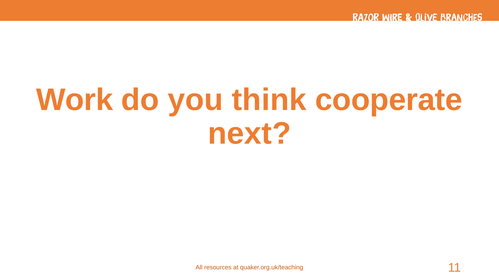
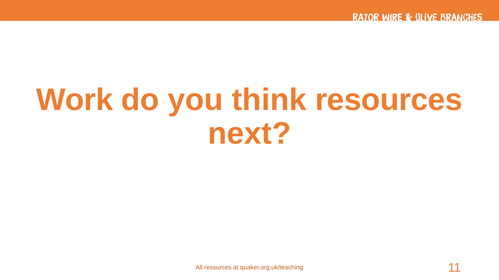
think cooperate: cooperate -> resources
